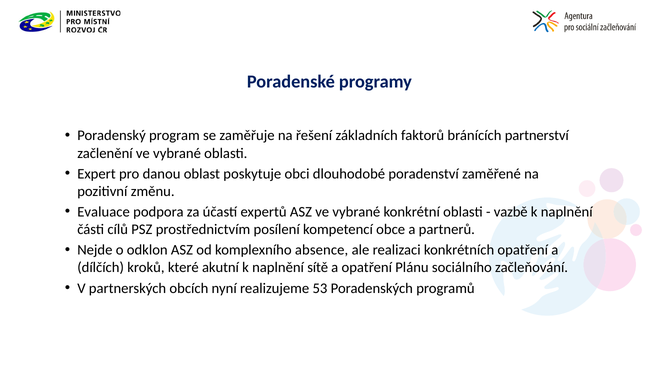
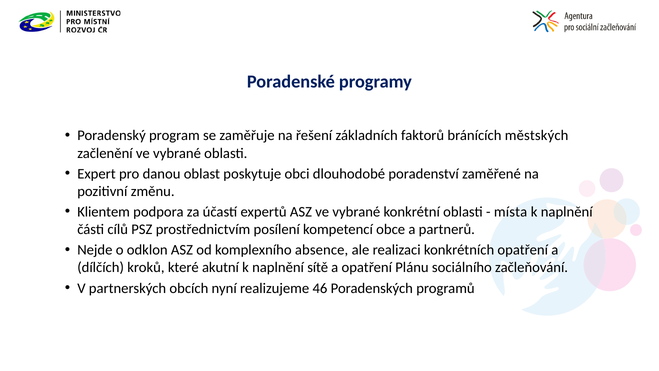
partnerství: partnerství -> městských
Evaluace: Evaluace -> Klientem
vazbě: vazbě -> místa
53: 53 -> 46
